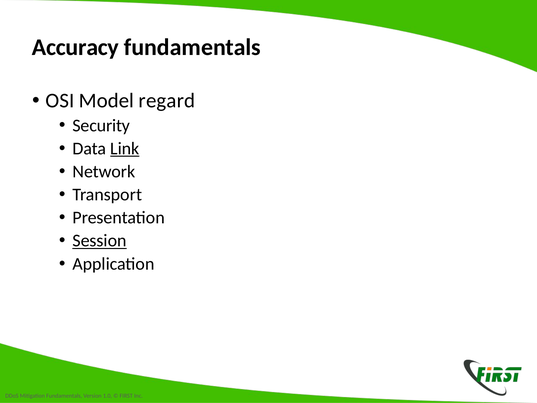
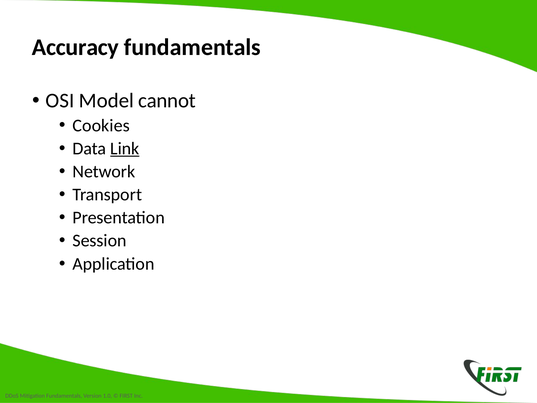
regard: regard -> cannot
Security: Security -> Cookies
Session underline: present -> none
